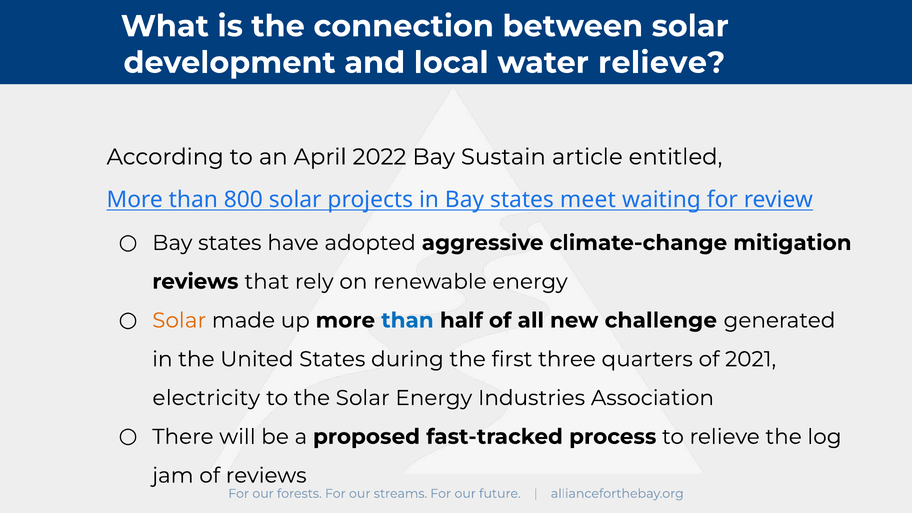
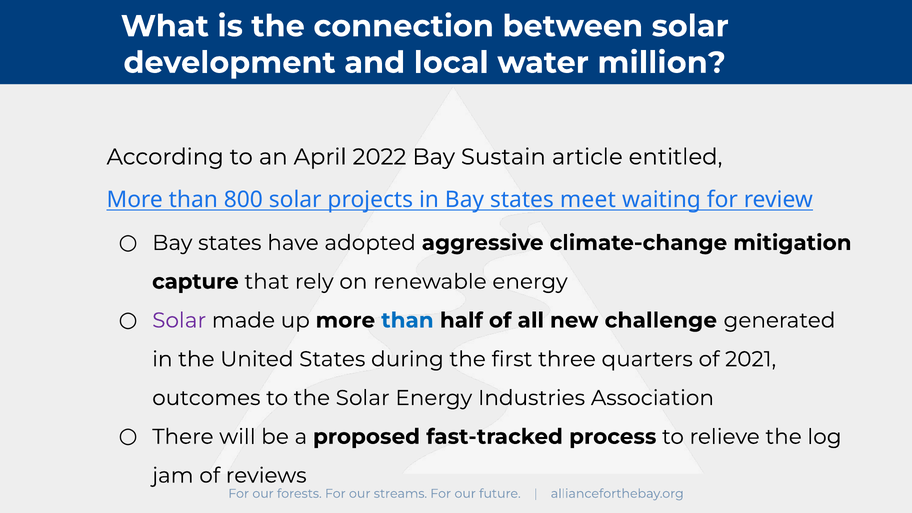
water relieve: relieve -> million
reviews at (195, 282): reviews -> capture
Solar at (179, 320) colour: orange -> purple
electricity: electricity -> outcomes
